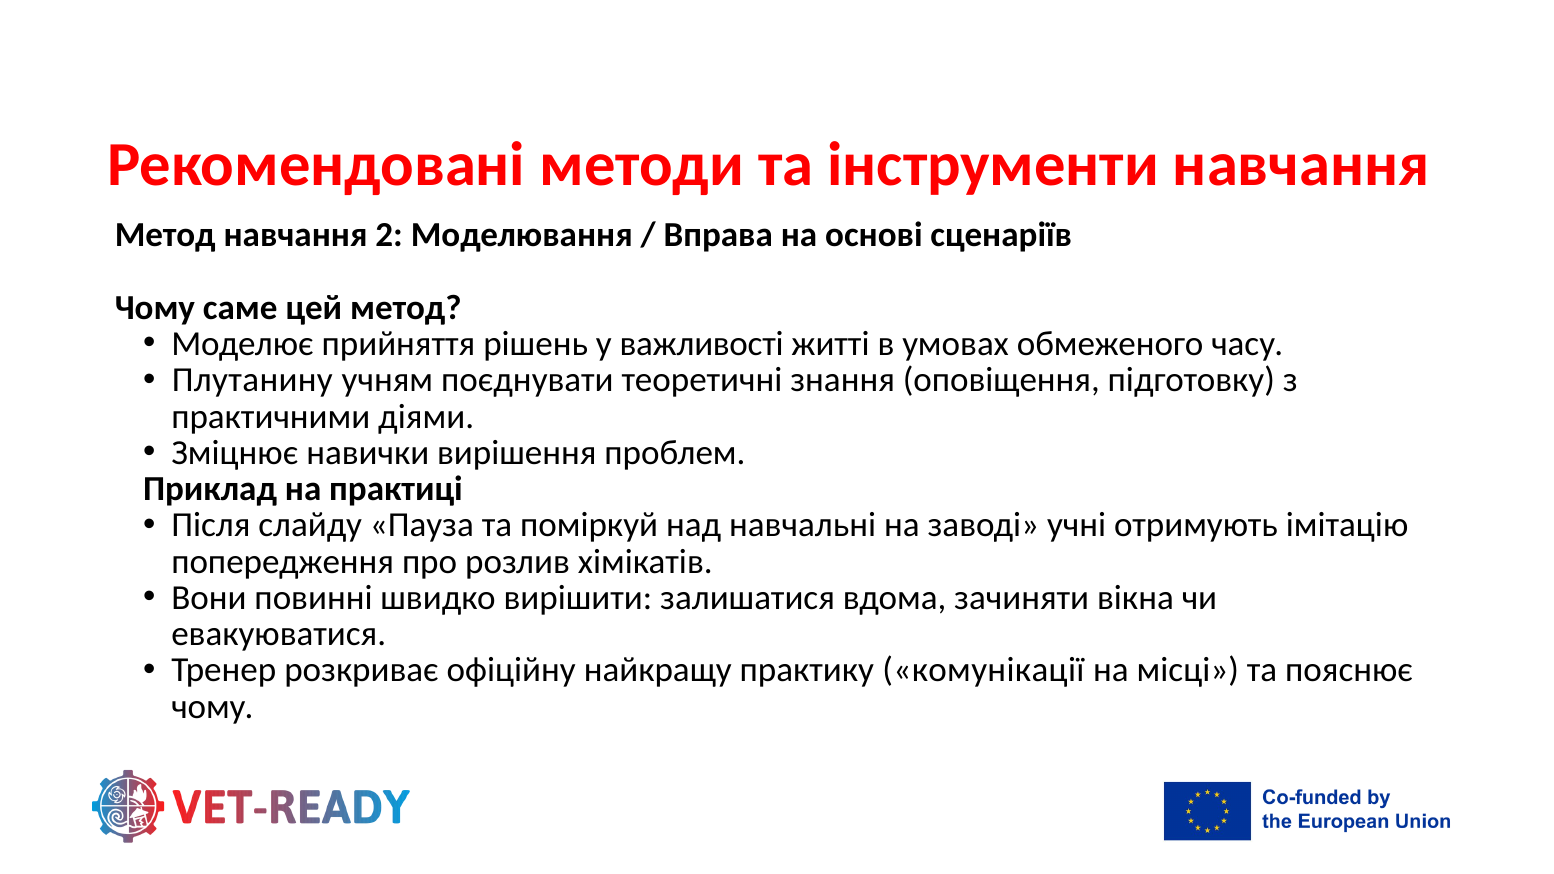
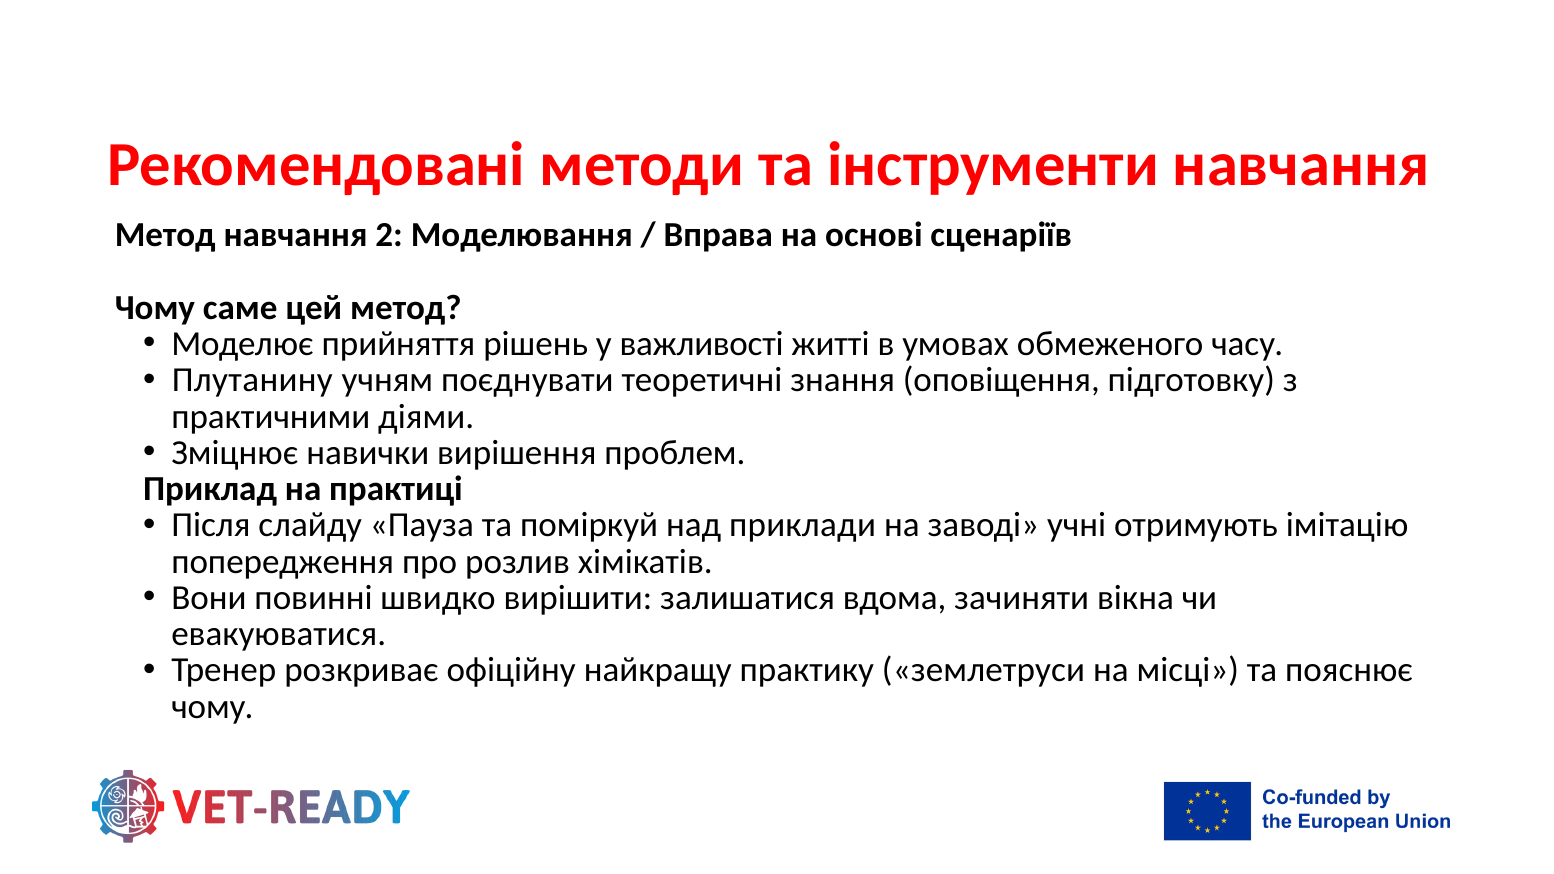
навчальні: навчальні -> приклади
комунікації: комунікації -> землетруси
